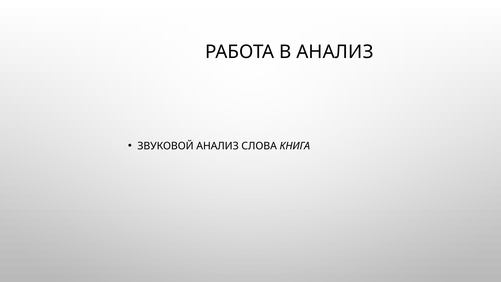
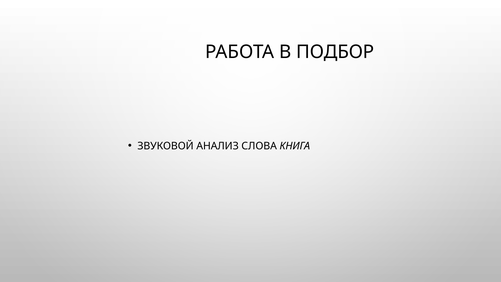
В АНАЛИЗ: АНАЛИЗ -> ПОДБОР
